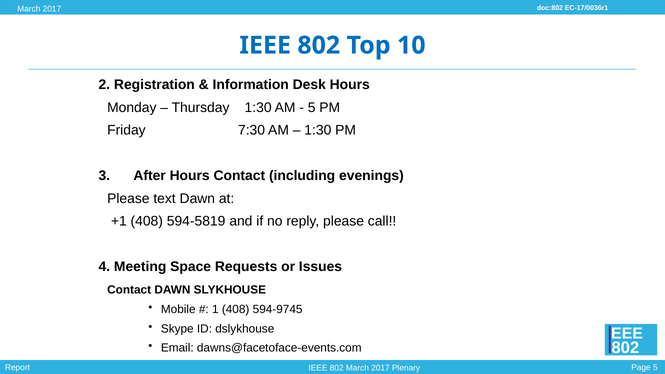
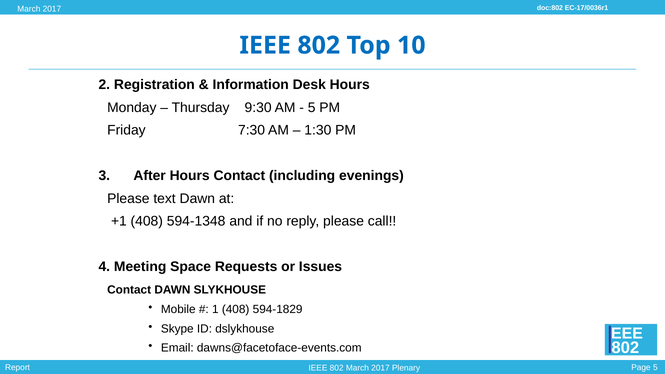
Thursday 1:30: 1:30 -> 9:30
594-5819: 594-5819 -> 594-1348
594-9745: 594-9745 -> 594-1829
